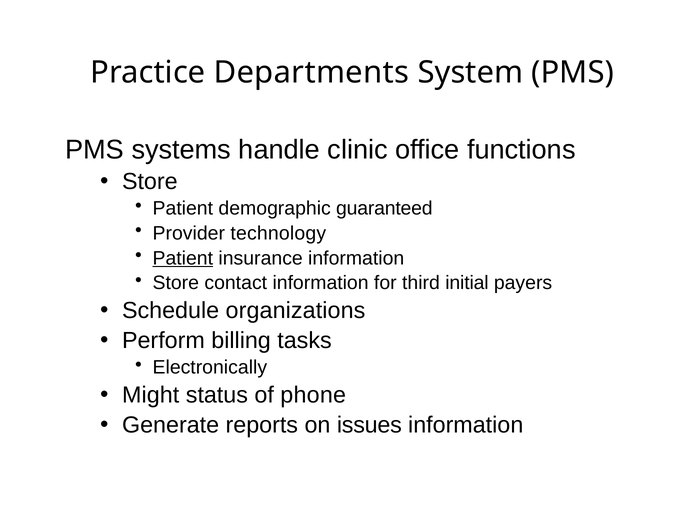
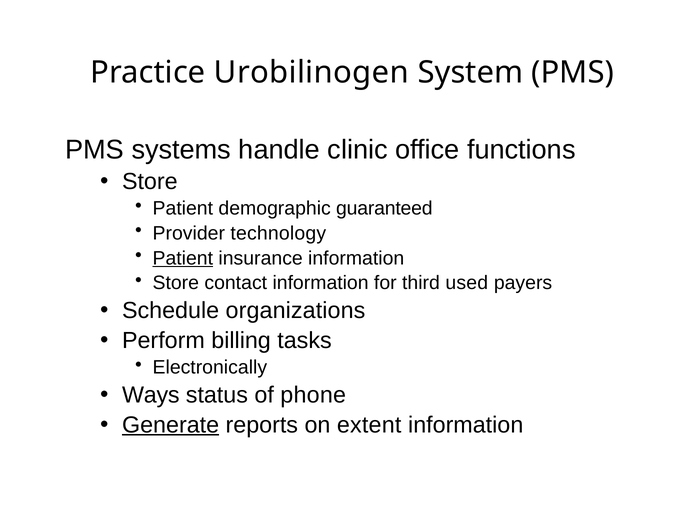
Departments: Departments -> Urobilinogen
initial: initial -> used
Might: Might -> Ways
Generate underline: none -> present
issues: issues -> extent
